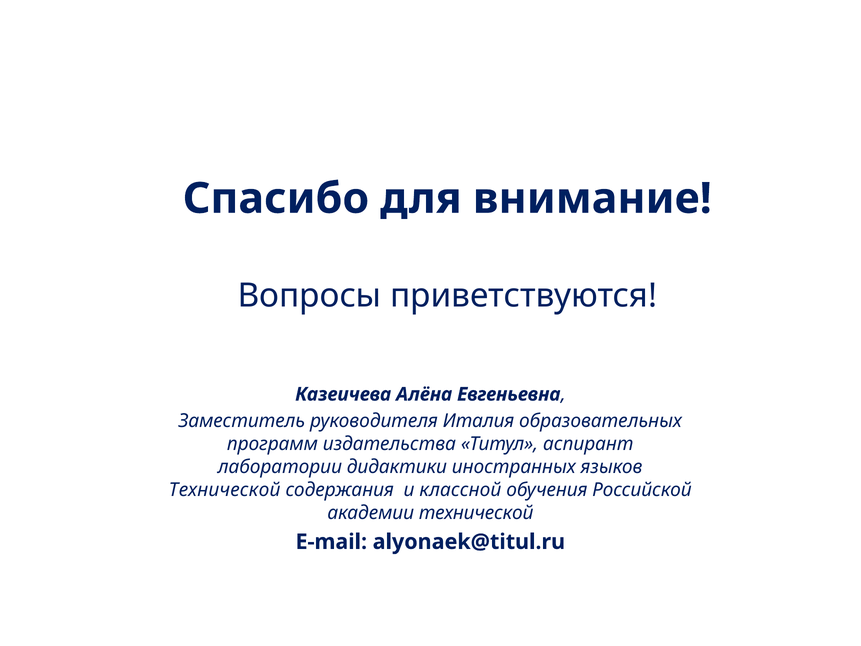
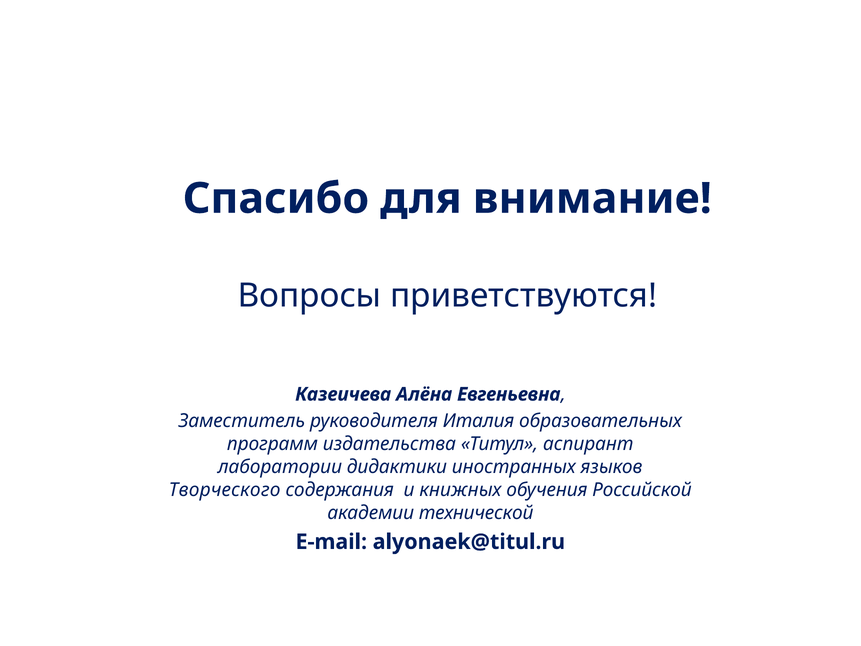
Технической at (225, 490): Технической -> Творческого
классной: классной -> книжных
